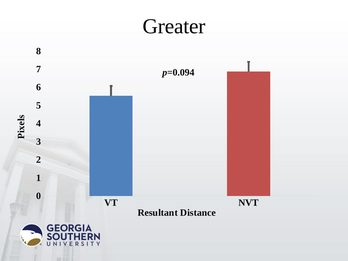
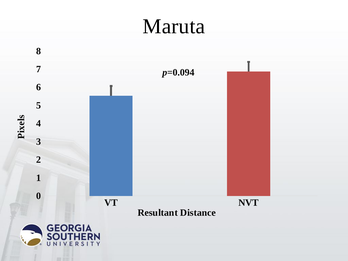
Greater: Greater -> Maruta
